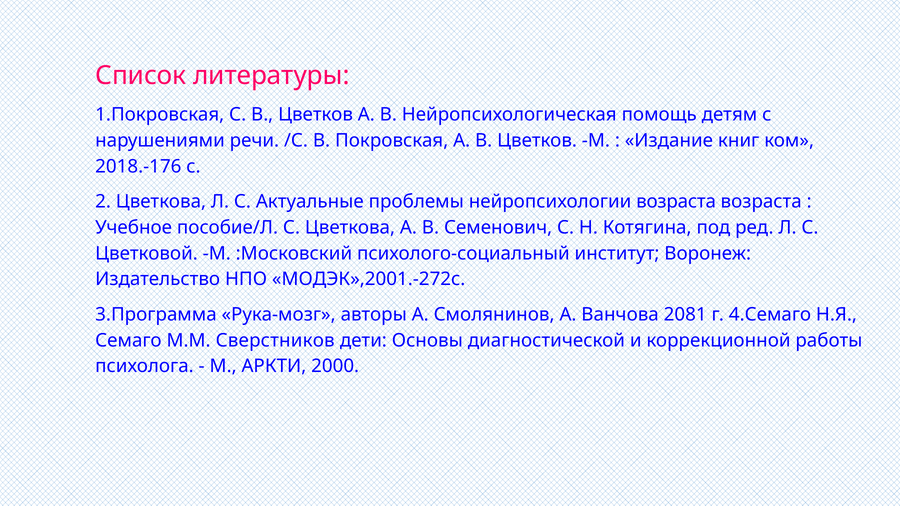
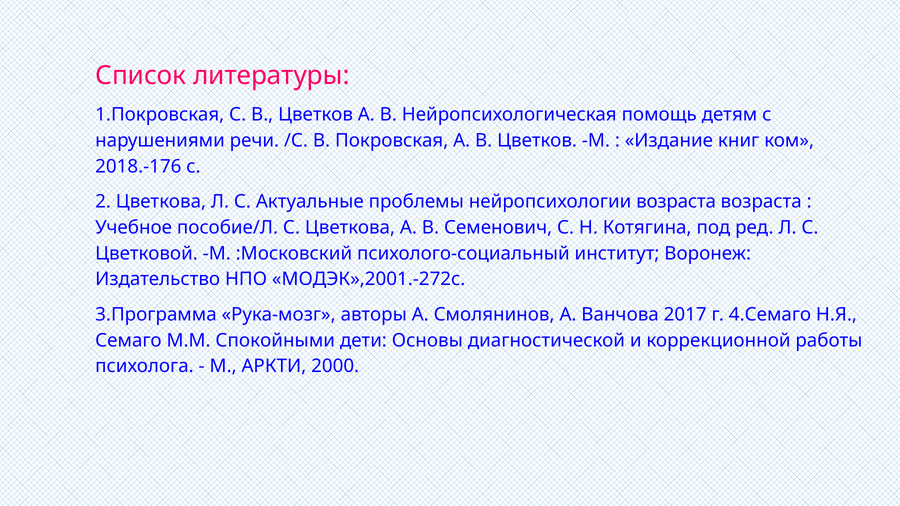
2081: 2081 -> 2017
Сверстников: Сверстников -> Спокойными
